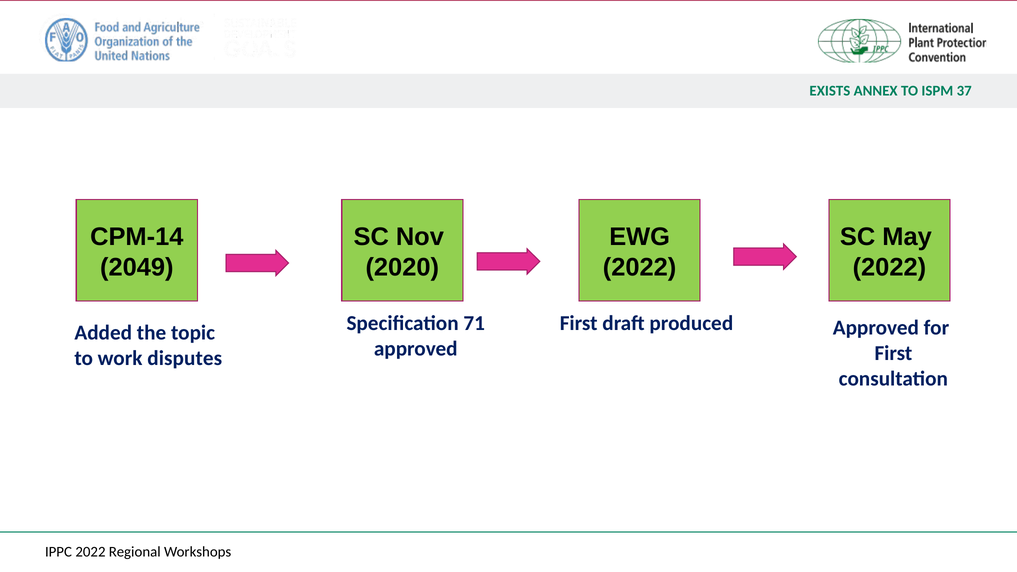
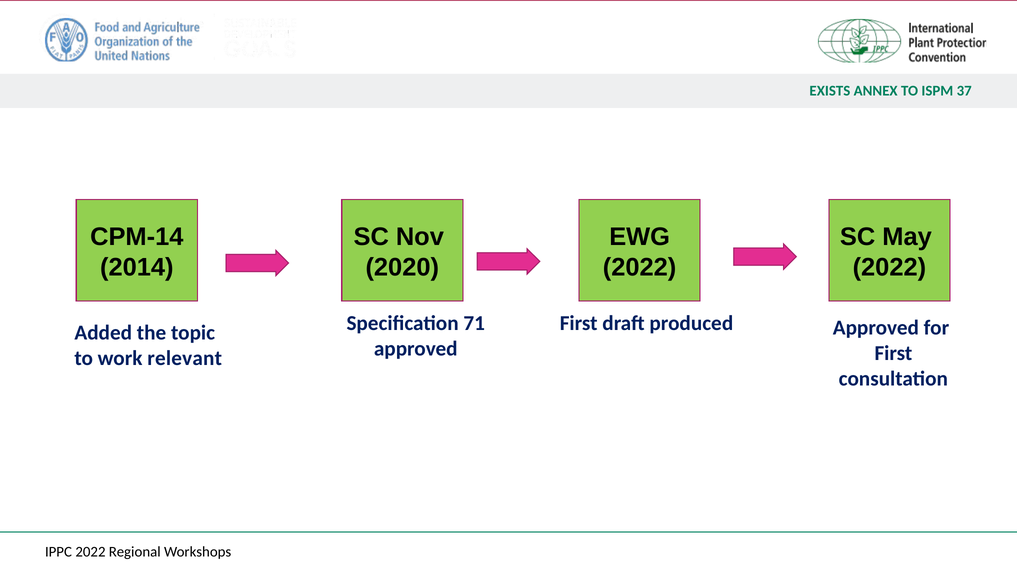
2049: 2049 -> 2014
disputes: disputes -> relevant
